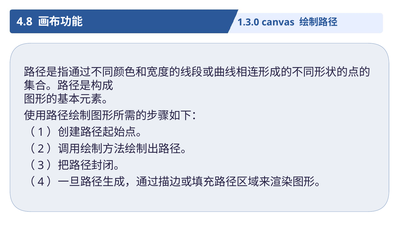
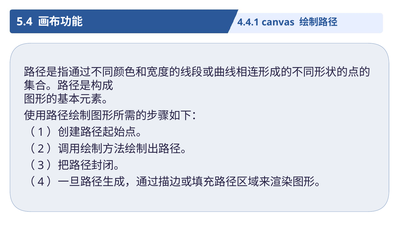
4.8: 4.8 -> 5.4
1.3.0: 1.3.0 -> 4.4.1
